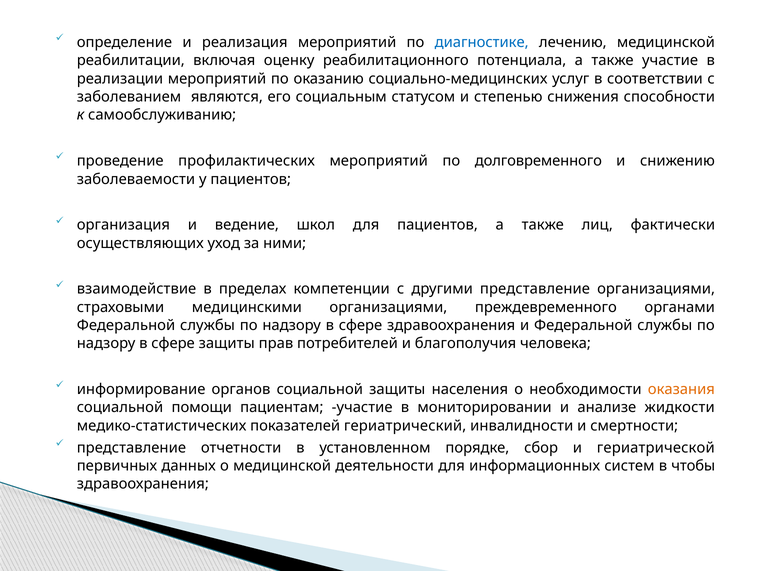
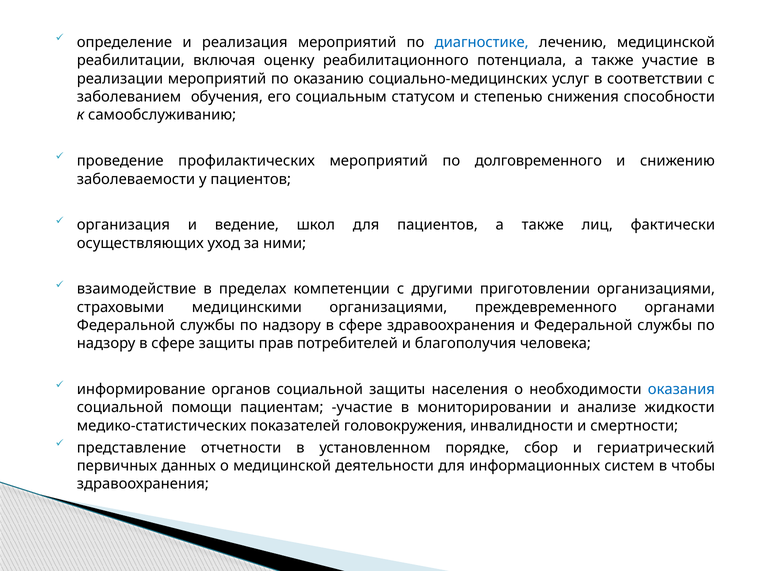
являются: являются -> обучения
другими представление: представление -> приготовлении
оказания colour: orange -> blue
гериатрический: гериатрический -> головокружения
гериатрической: гериатрической -> гериатрический
